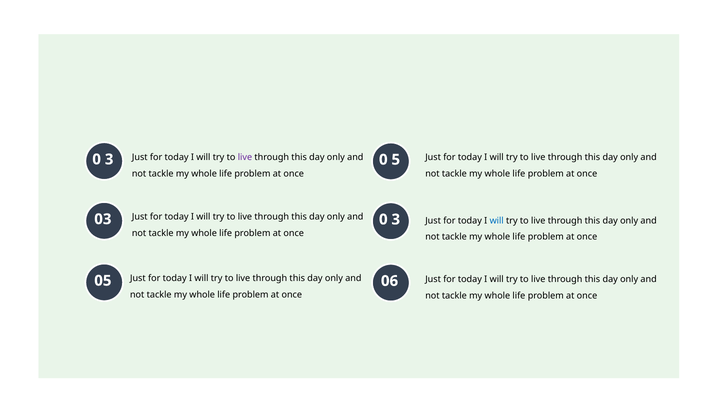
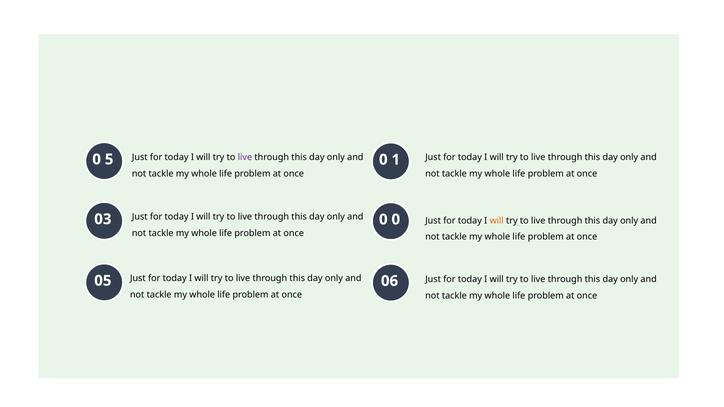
3 at (109, 159): 3 -> 5
5: 5 -> 1
3 at (396, 220): 3 -> 0
will at (497, 221) colour: blue -> orange
